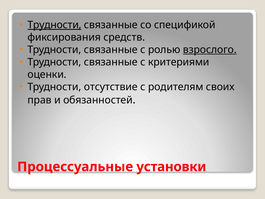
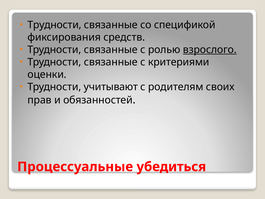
Трудности at (54, 25) underline: present -> none
отсутствие: отсутствие -> учитывают
установки: установки -> убедиться
